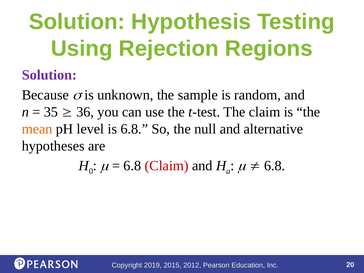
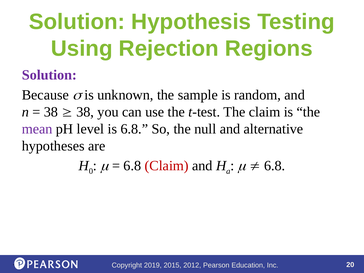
35 at (51, 112): 35 -> 38
36 at (85, 112): 36 -> 38
mean colour: orange -> purple
